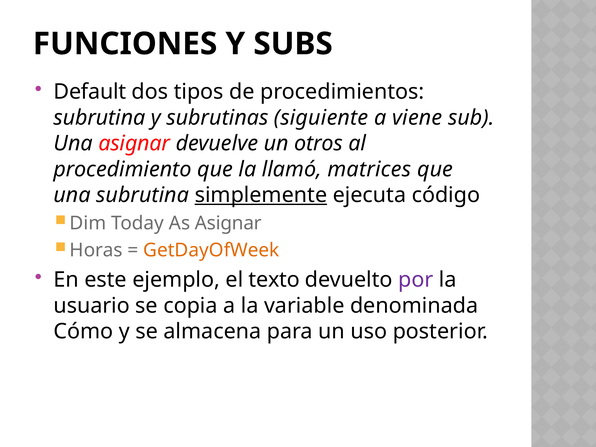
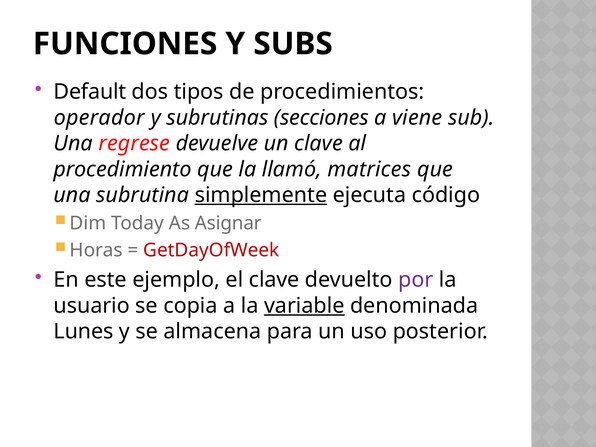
subrutina at (99, 118): subrutina -> operador
siguiente: siguiente -> secciones
Una asignar: asignar -> regrese
un otros: otros -> clave
GetDayOfWeek colour: orange -> red
el texto: texto -> clave
variable underline: none -> present
Cómo: Cómo -> Lunes
